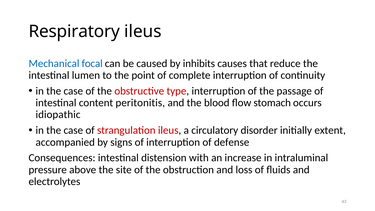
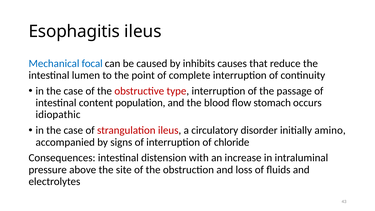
Respiratory: Respiratory -> Esophagitis
peritonitis: peritonitis -> population
extent: extent -> amino
defense: defense -> chloride
